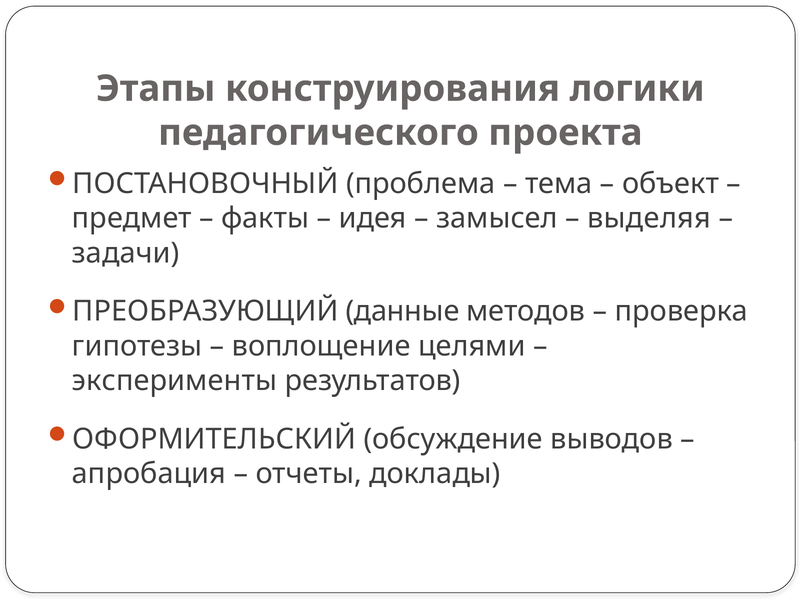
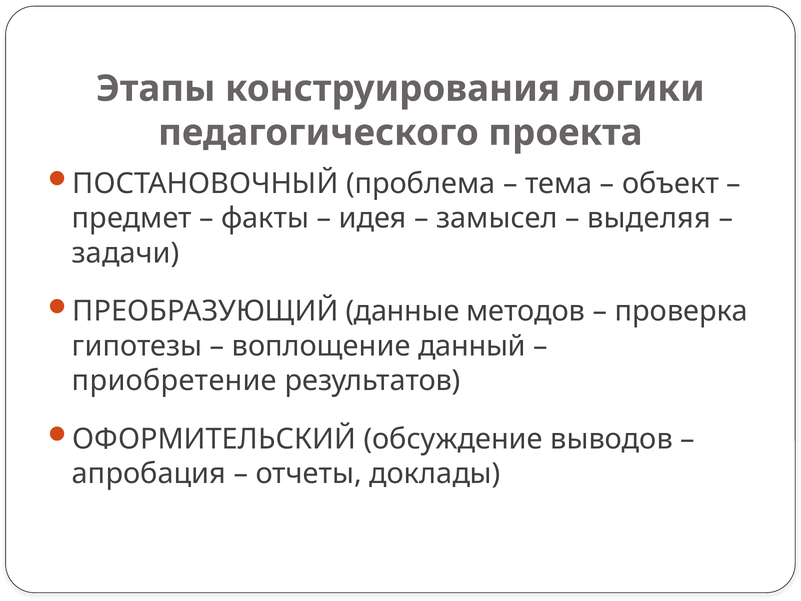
целями: целями -> данный
эксперименты: эксперименты -> приобретение
